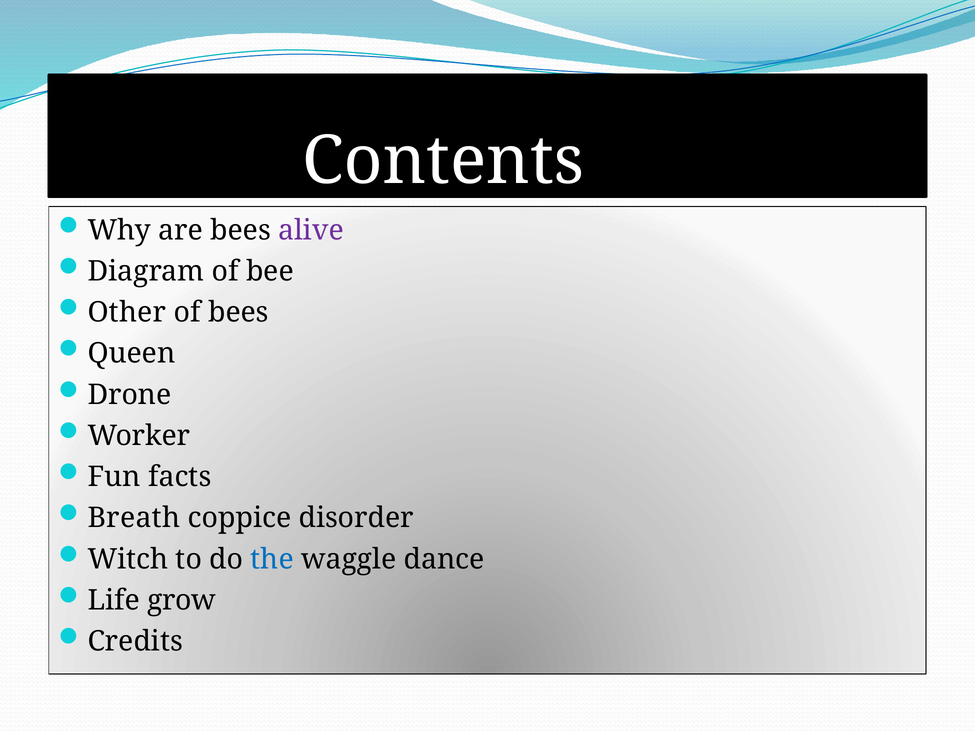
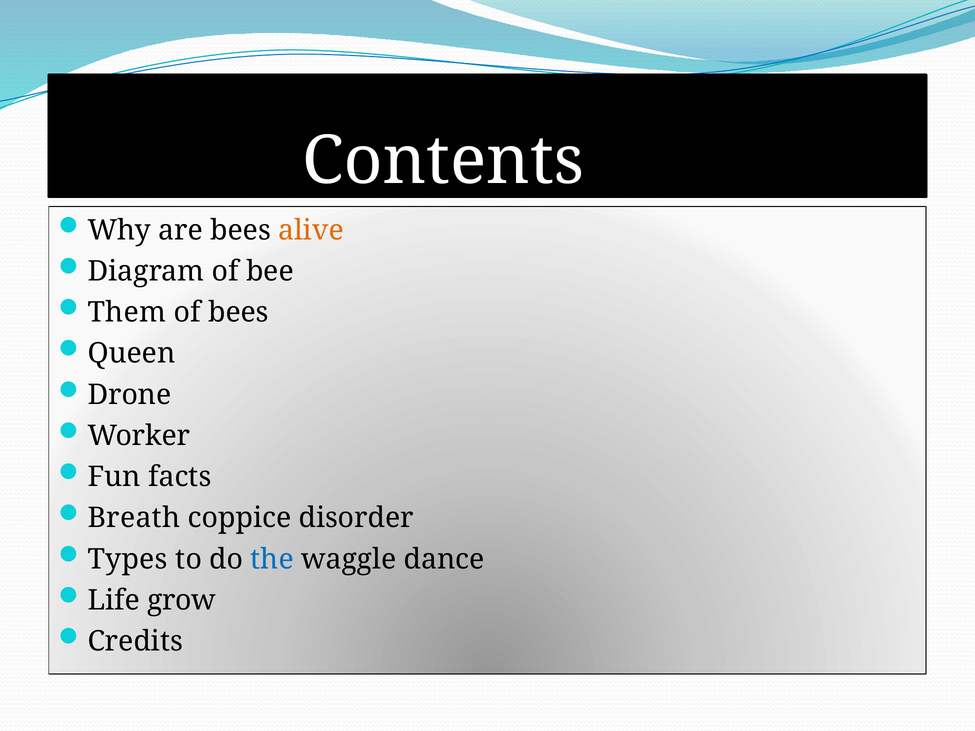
alive colour: purple -> orange
Other: Other -> Them
Witch: Witch -> Types
